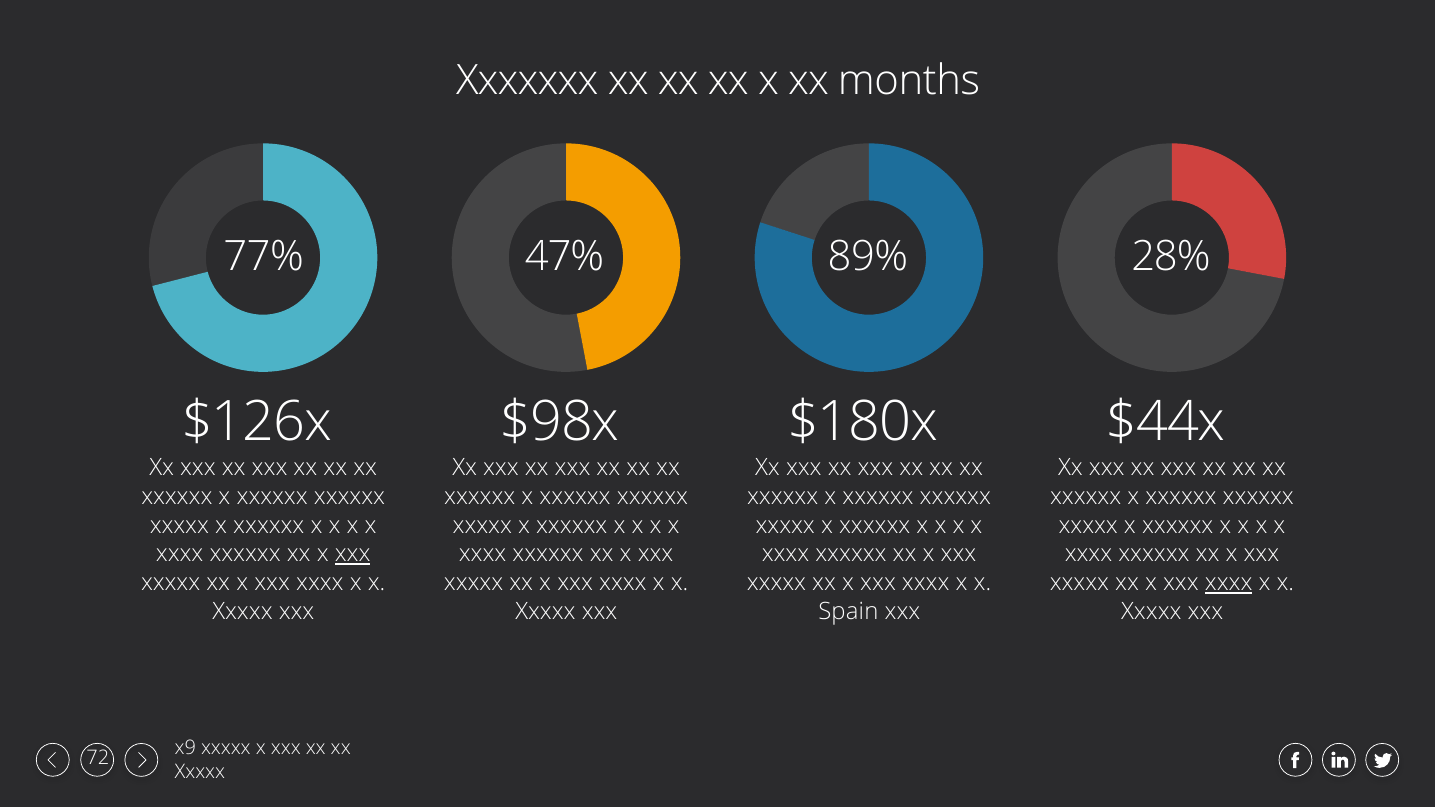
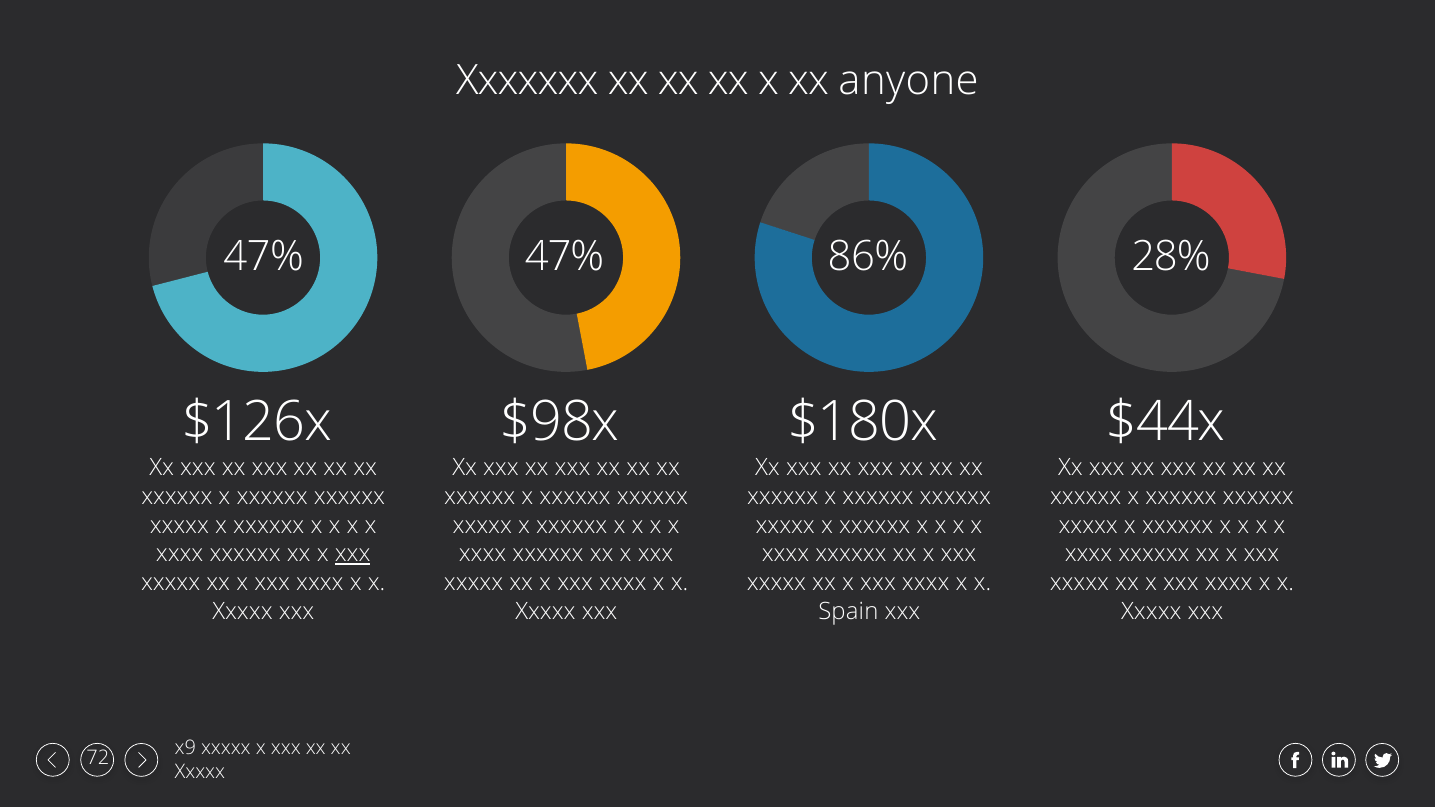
months: months -> anyone
77% at (264, 257): 77% -> 47%
89%: 89% -> 86%
xxxx at (1229, 583) underline: present -> none
